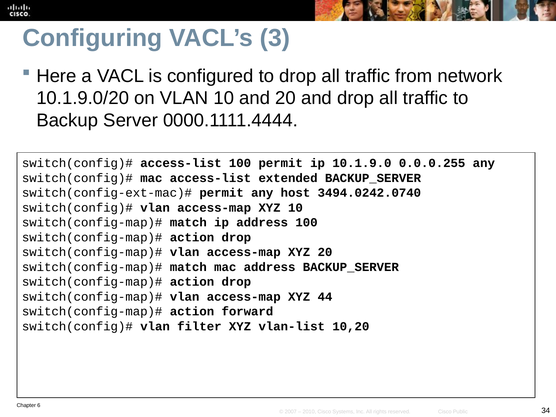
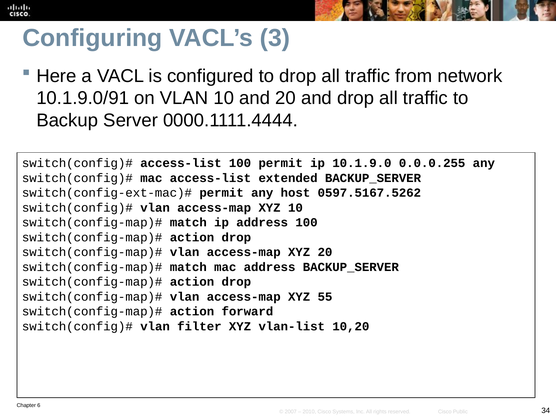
10.1.9.0/20: 10.1.9.0/20 -> 10.1.9.0/91
3494.0242.0740: 3494.0242.0740 -> 0597.5167.5262
44: 44 -> 55
